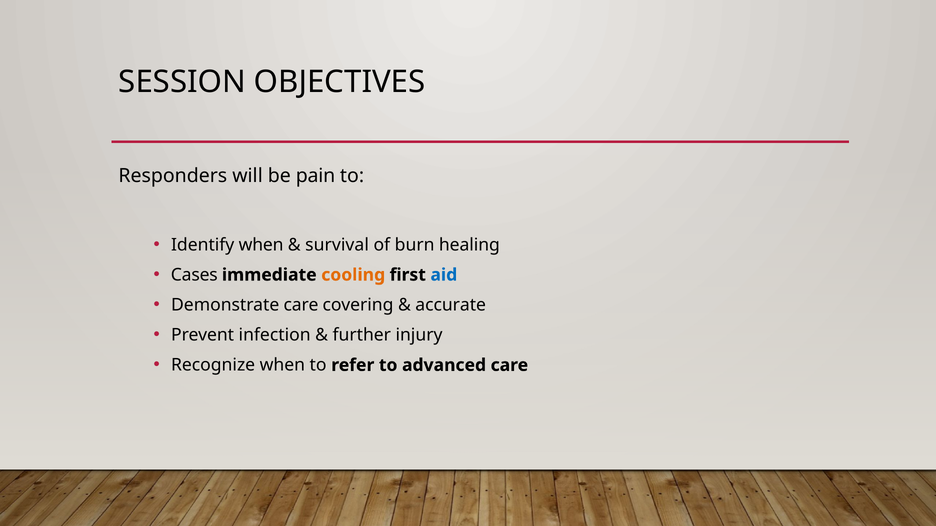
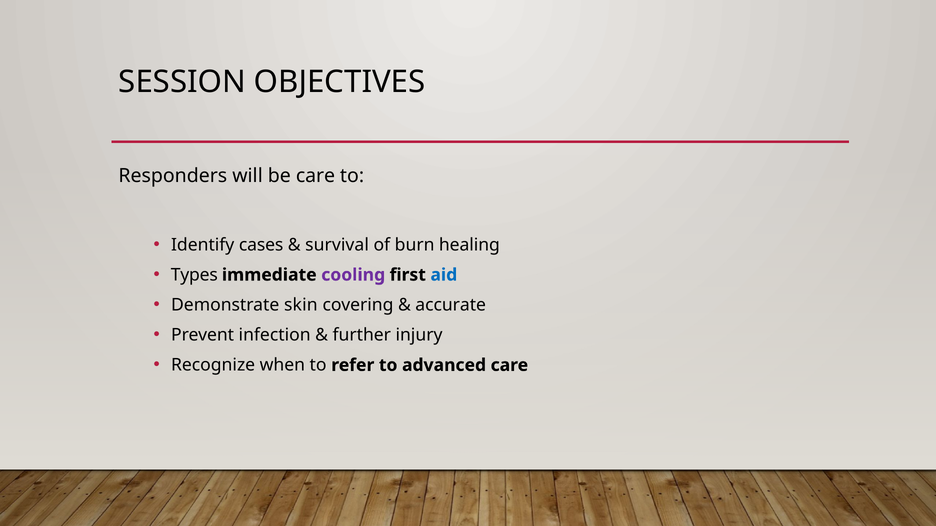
be pain: pain -> care
Identify when: when -> cases
Cases: Cases -> Types
cooling colour: orange -> purple
Demonstrate care: care -> skin
